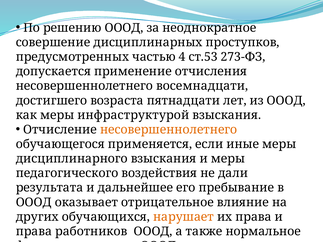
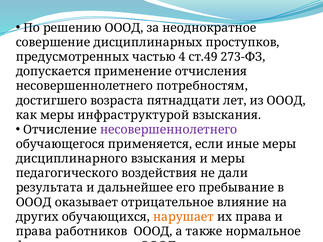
ст.53: ст.53 -> ст.49
восемнадцати: восемнадцати -> потребностям
несовершеннолетнего at (169, 130) colour: orange -> purple
